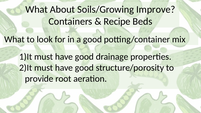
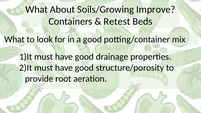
Recipe: Recipe -> Retest
